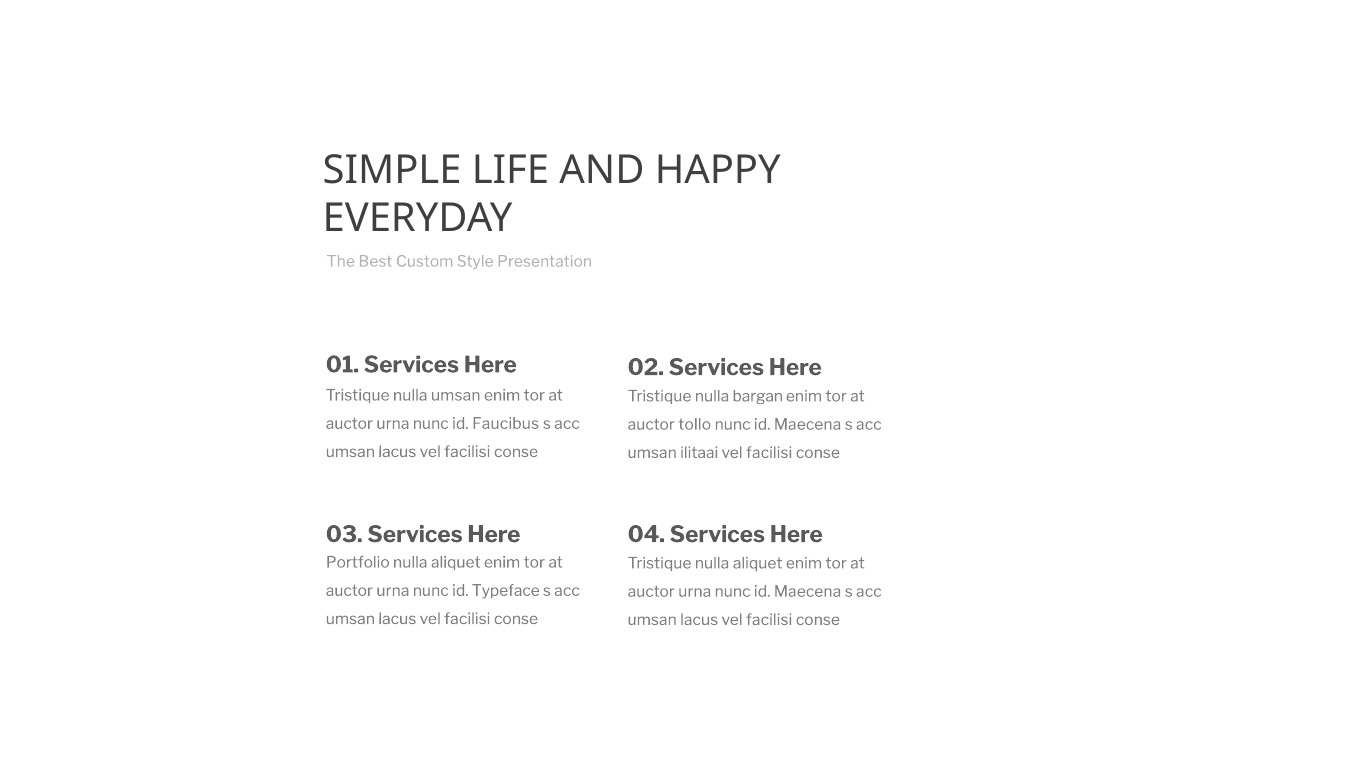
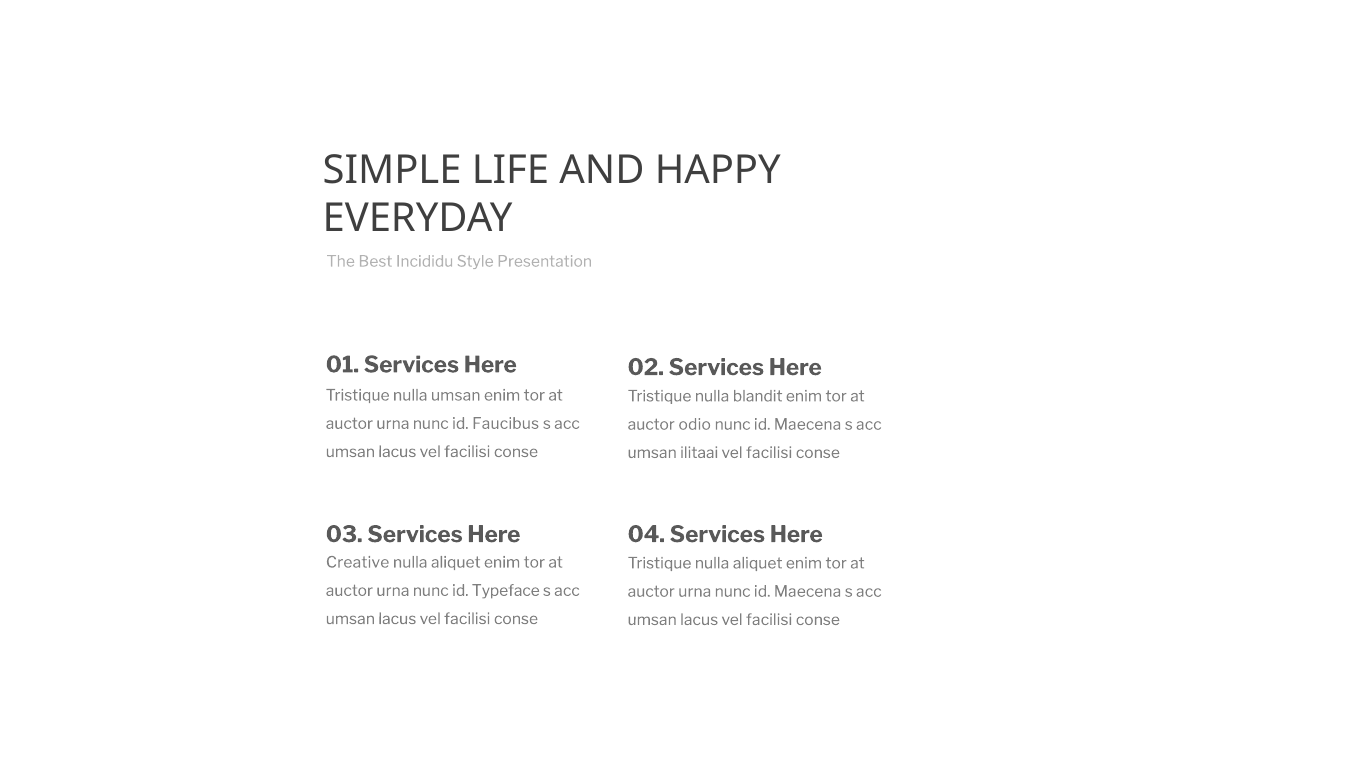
Custom: Custom -> Incididu
bargan: bargan -> blandit
tollo: tollo -> odio
Portfolio: Portfolio -> Creative
